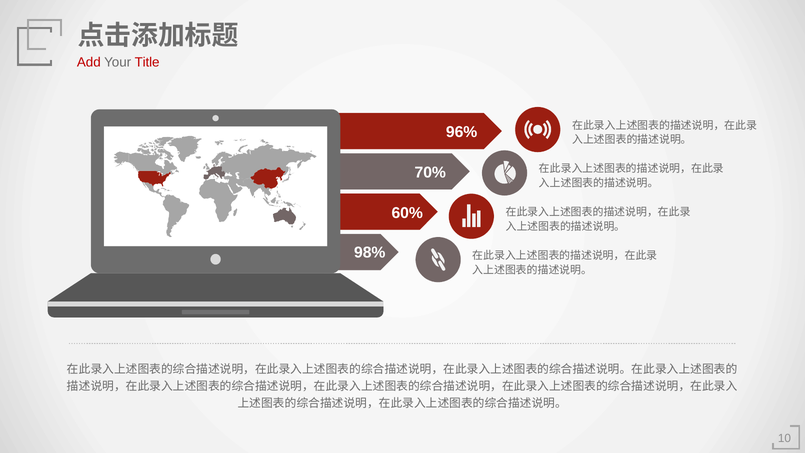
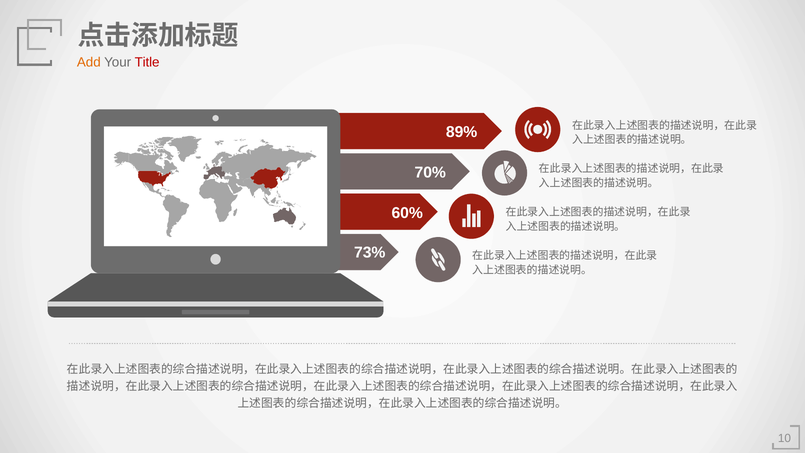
Add colour: red -> orange
96%: 96% -> 89%
98%: 98% -> 73%
